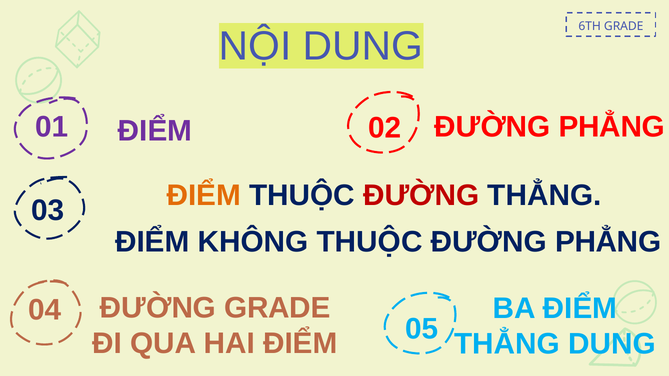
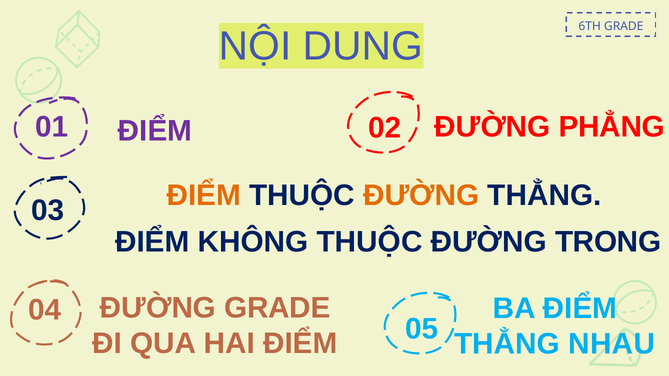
ĐƯỜNG at (421, 196) colour: red -> orange
THUỘC ĐƯỜNG PHẲNG: PHẲNG -> TRONG
THẲNG DUNG: DUNG -> NHAU
